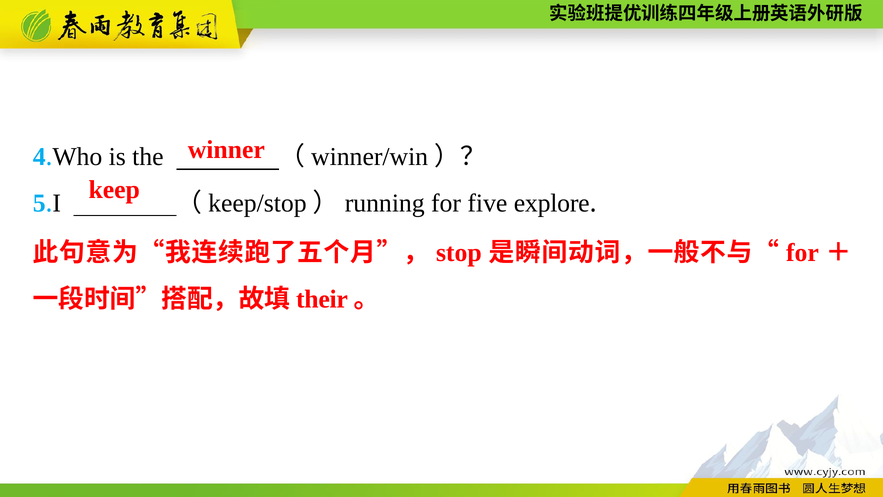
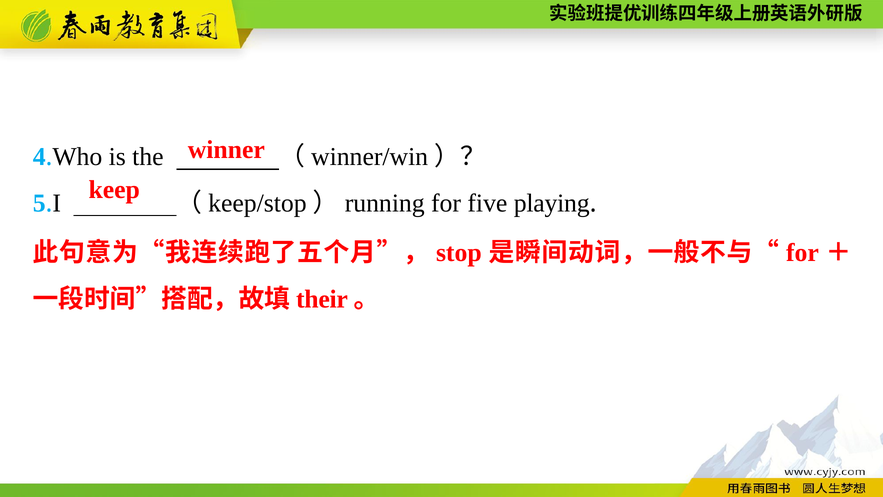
explore: explore -> playing
